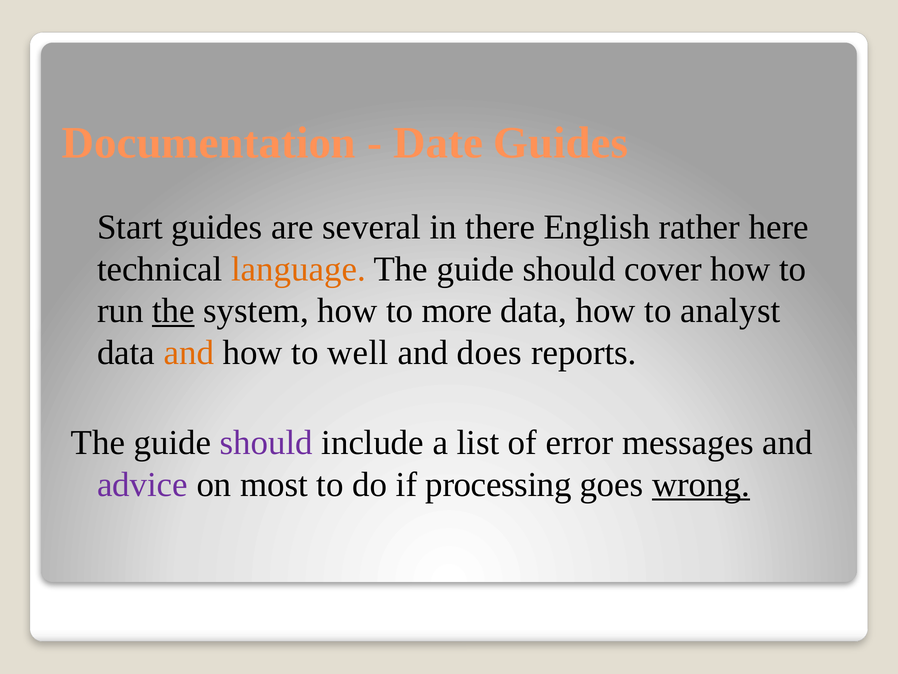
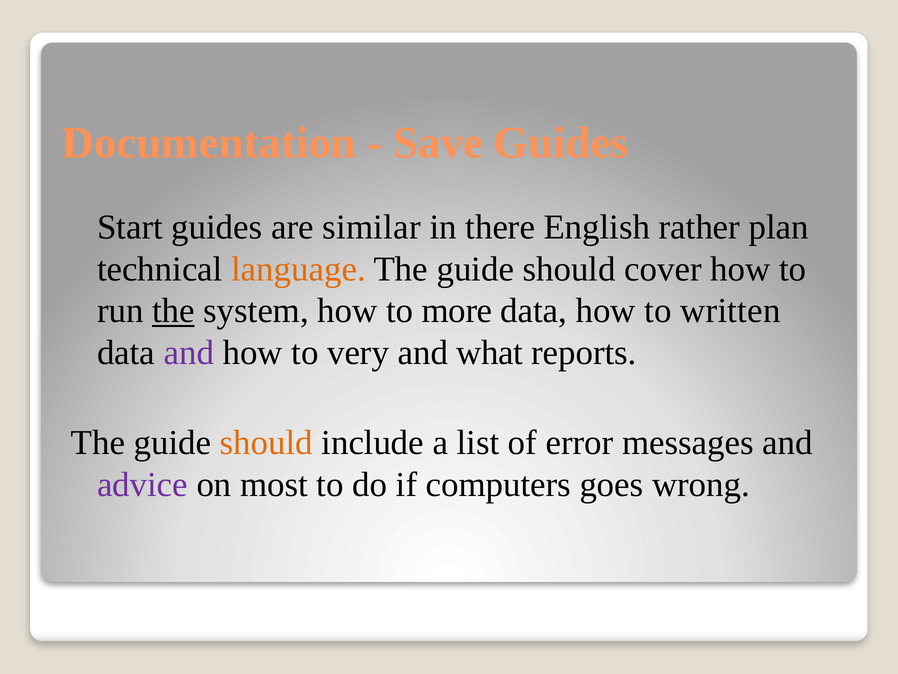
Date: Date -> Save
several: several -> similar
here: here -> plan
analyst: analyst -> written
and at (189, 352) colour: orange -> purple
well: well -> very
does: does -> what
should at (266, 442) colour: purple -> orange
processing: processing -> computers
wrong underline: present -> none
